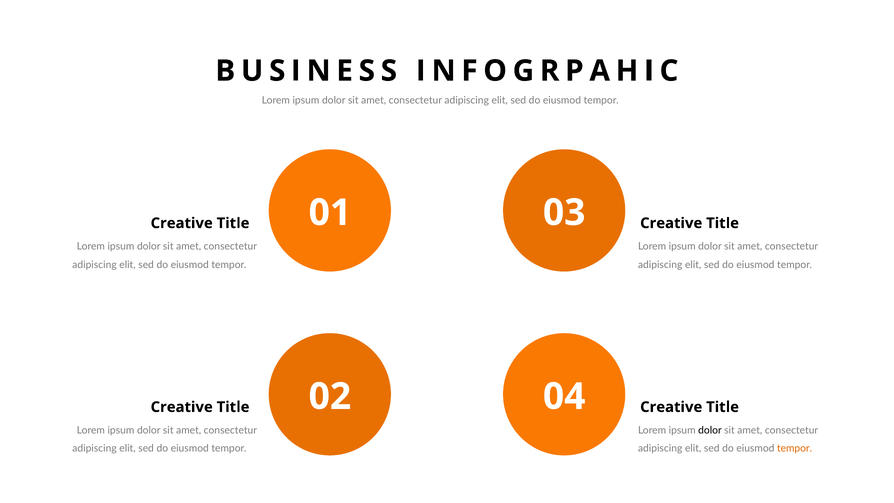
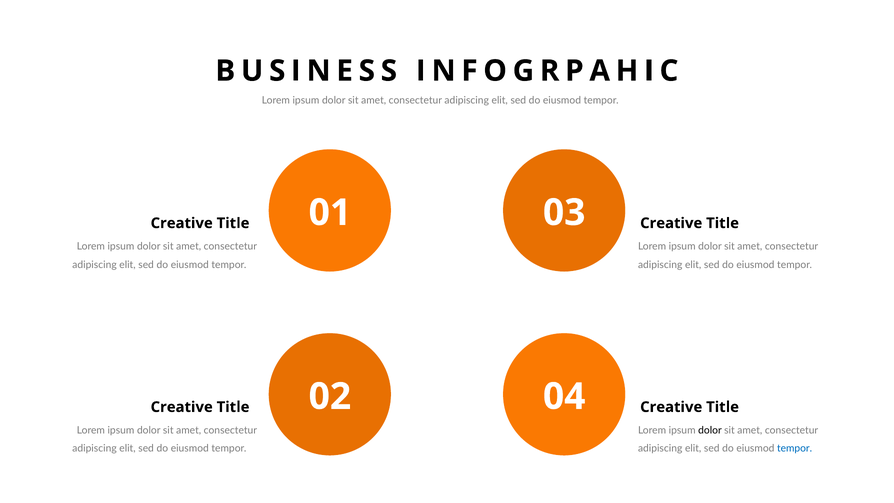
tempor at (795, 448) colour: orange -> blue
